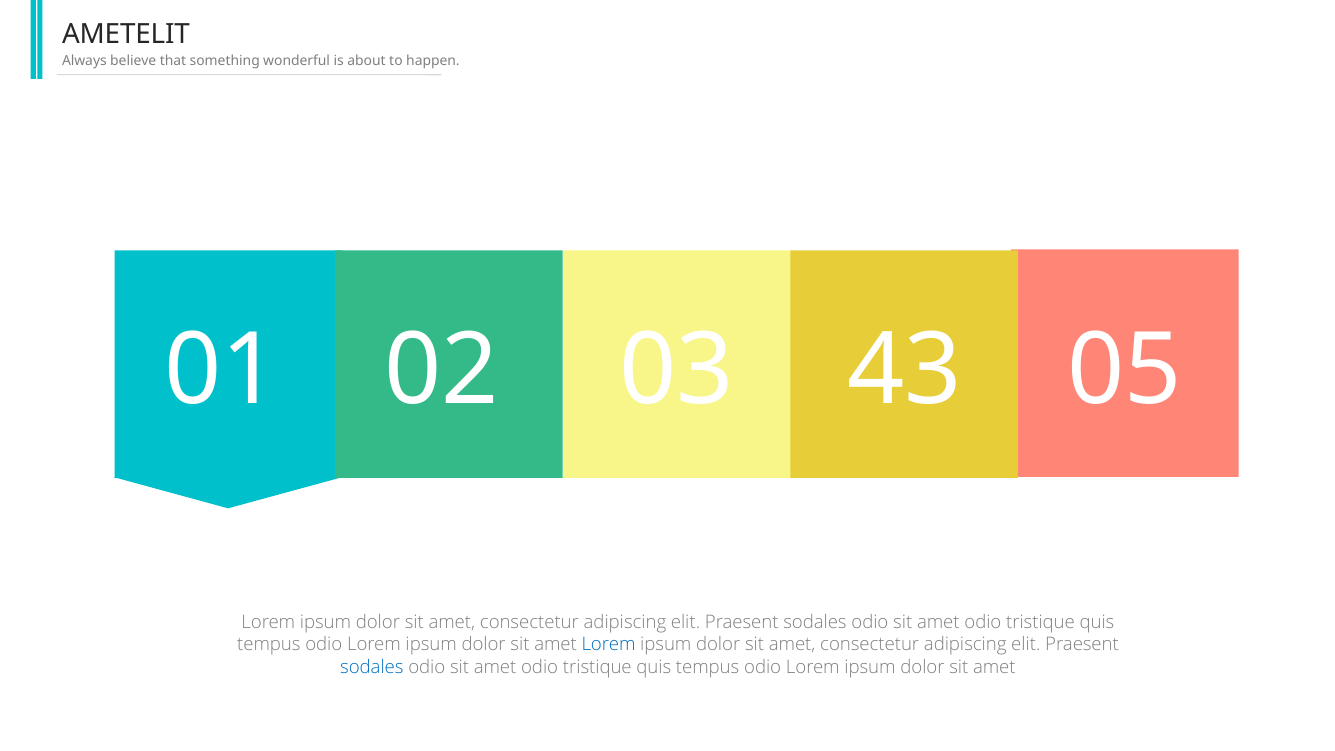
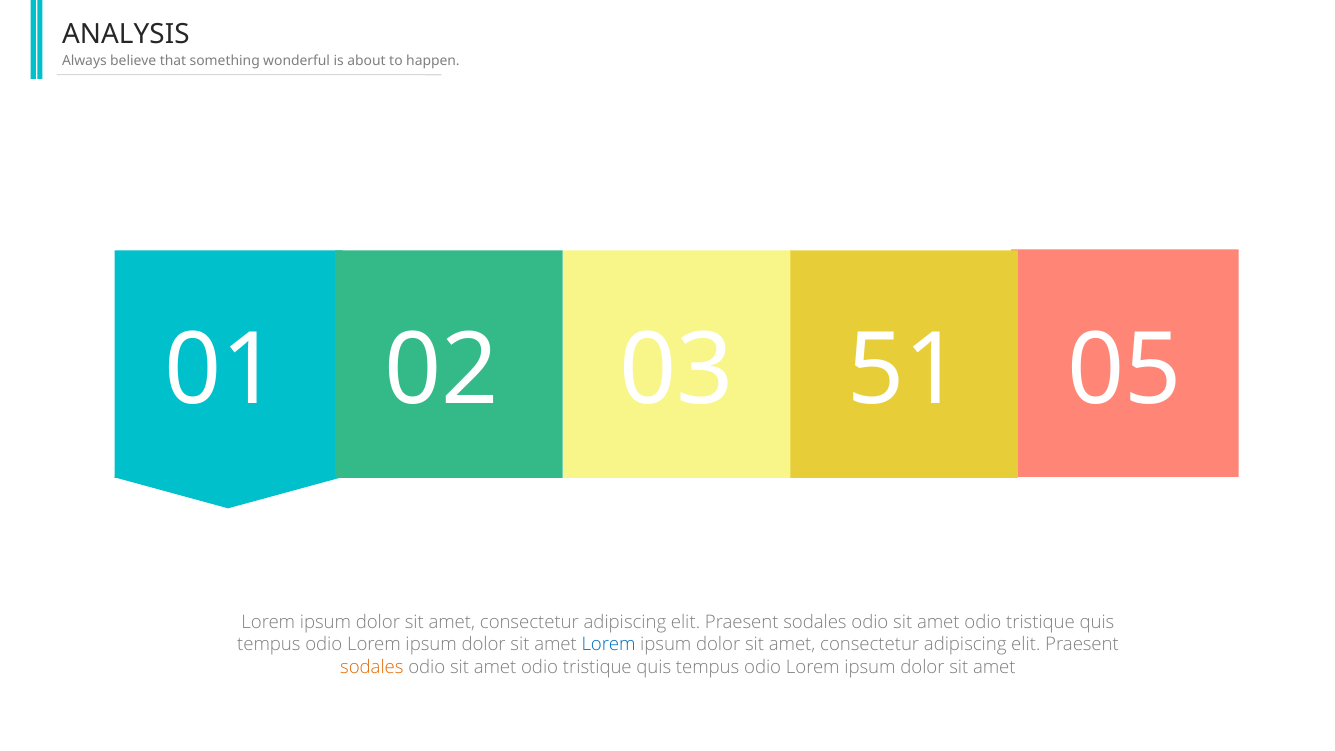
AMETELIT: AMETELIT -> ANALYSIS
43: 43 -> 51
sodales at (372, 667) colour: blue -> orange
